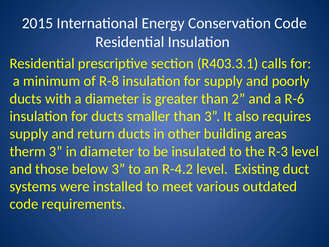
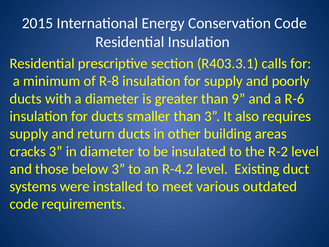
2: 2 -> 9
therm: therm -> cracks
R-3: R-3 -> R-2
